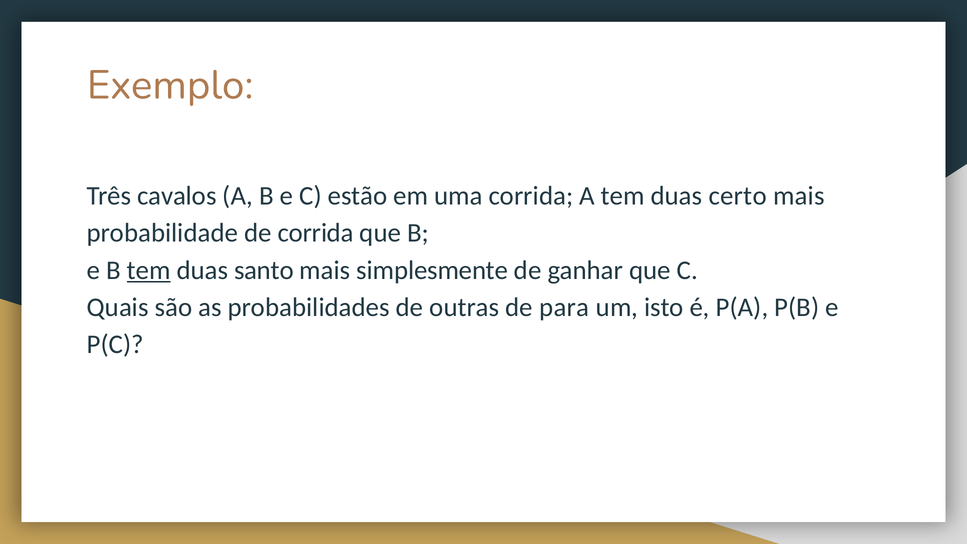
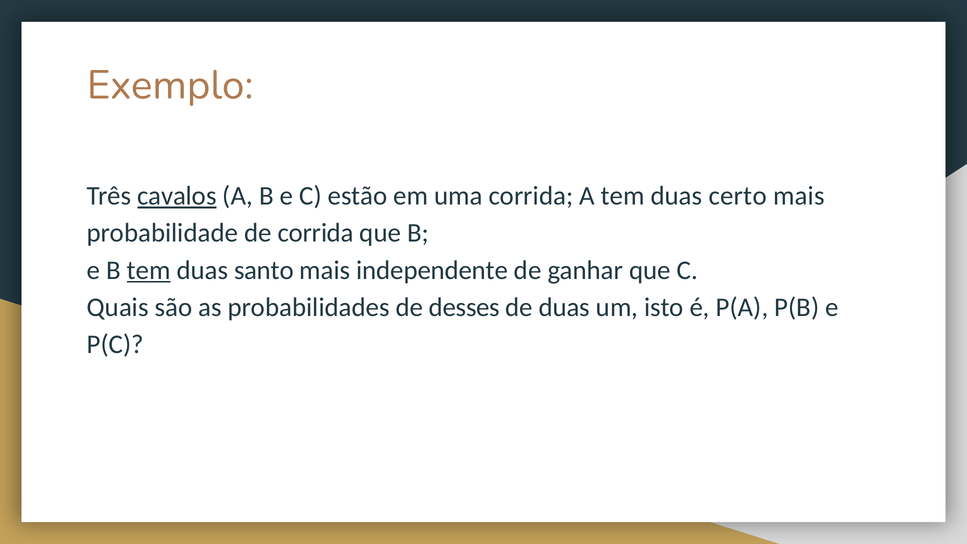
cavalos underline: none -> present
simplesmente: simplesmente -> independente
outras: outras -> desses
de para: para -> duas
